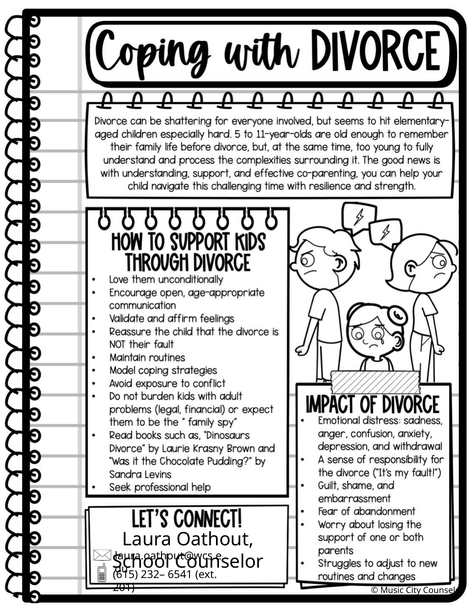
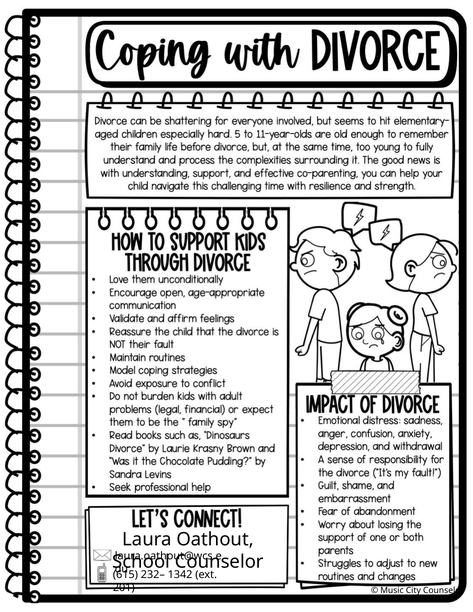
6541: 6541 -> 1342
